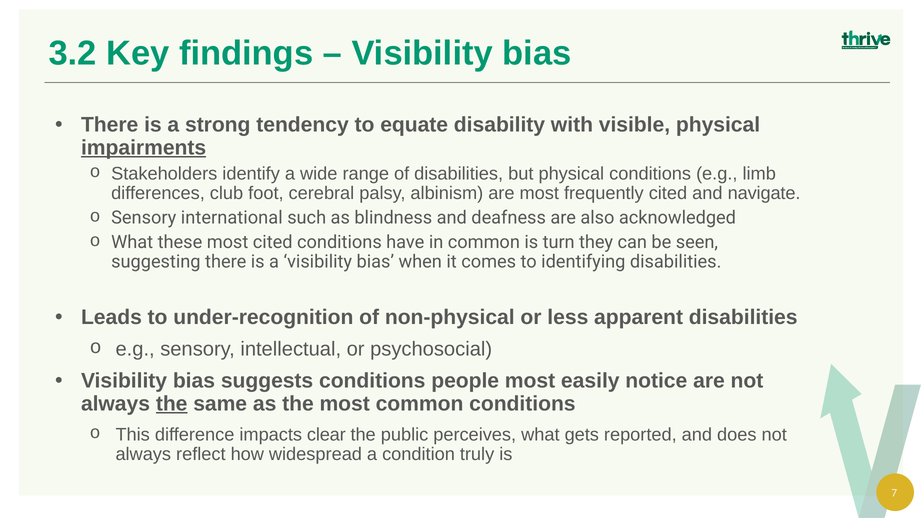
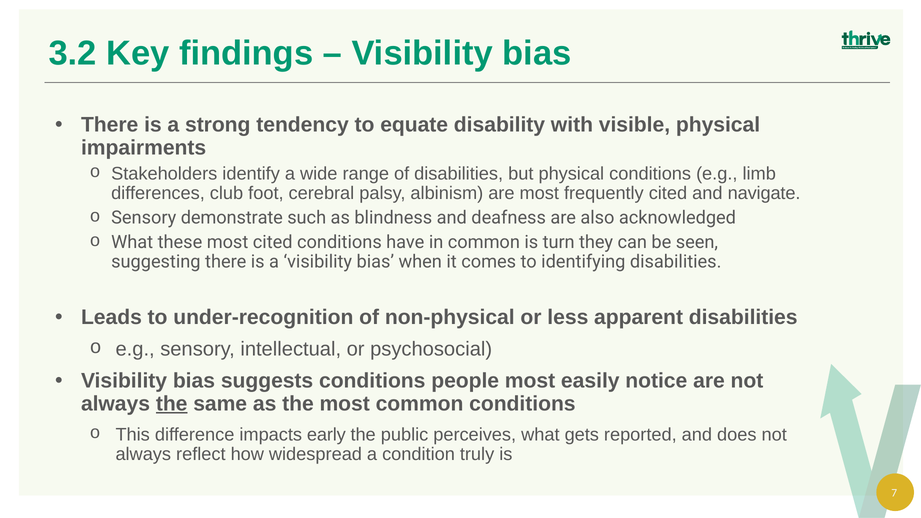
impairments underline: present -> none
international: international -> demonstrate
clear: clear -> early
